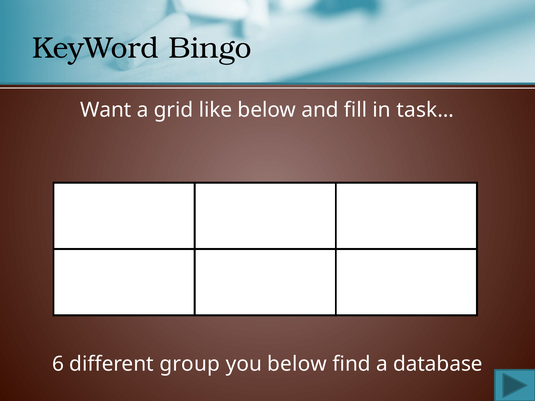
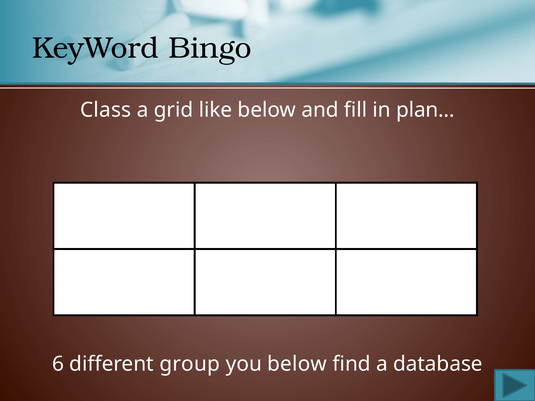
Want: Want -> Class
task…: task… -> plan…
